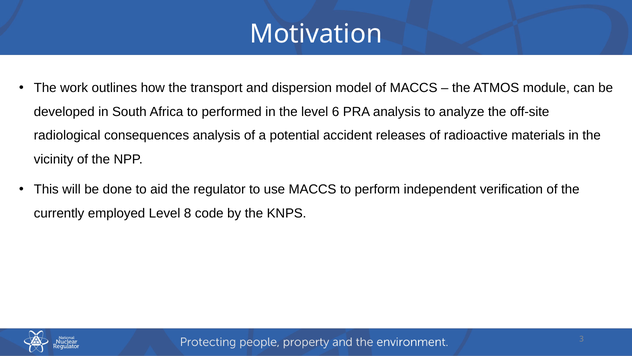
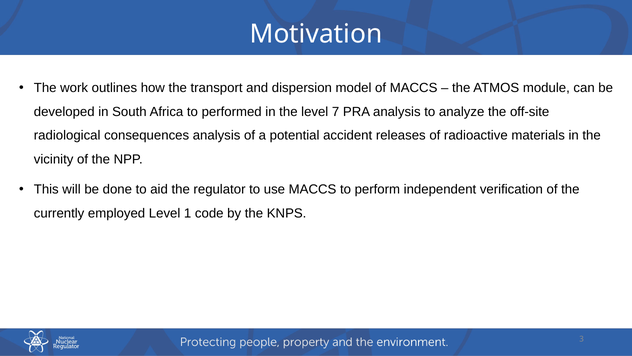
6: 6 -> 7
8: 8 -> 1
